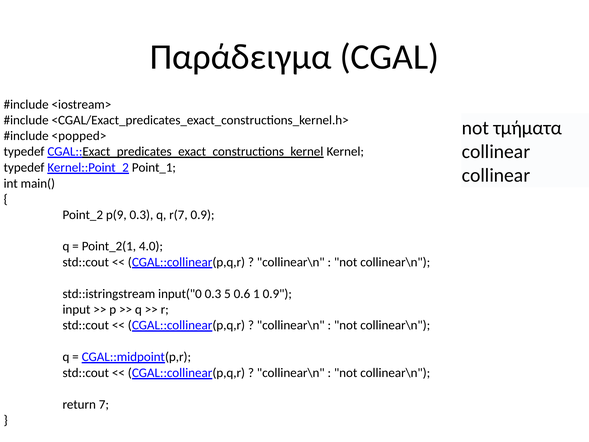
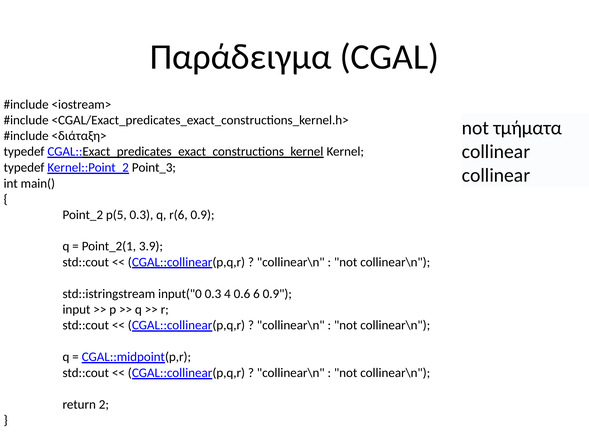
<popped>: <popped> -> <διάταξη>
Point_1: Point_1 -> Point_3
p(9: p(9 -> p(5
r(7: r(7 -> r(6
4.0: 4.0 -> 3.9
5: 5 -> 4
1: 1 -> 6
7: 7 -> 2
